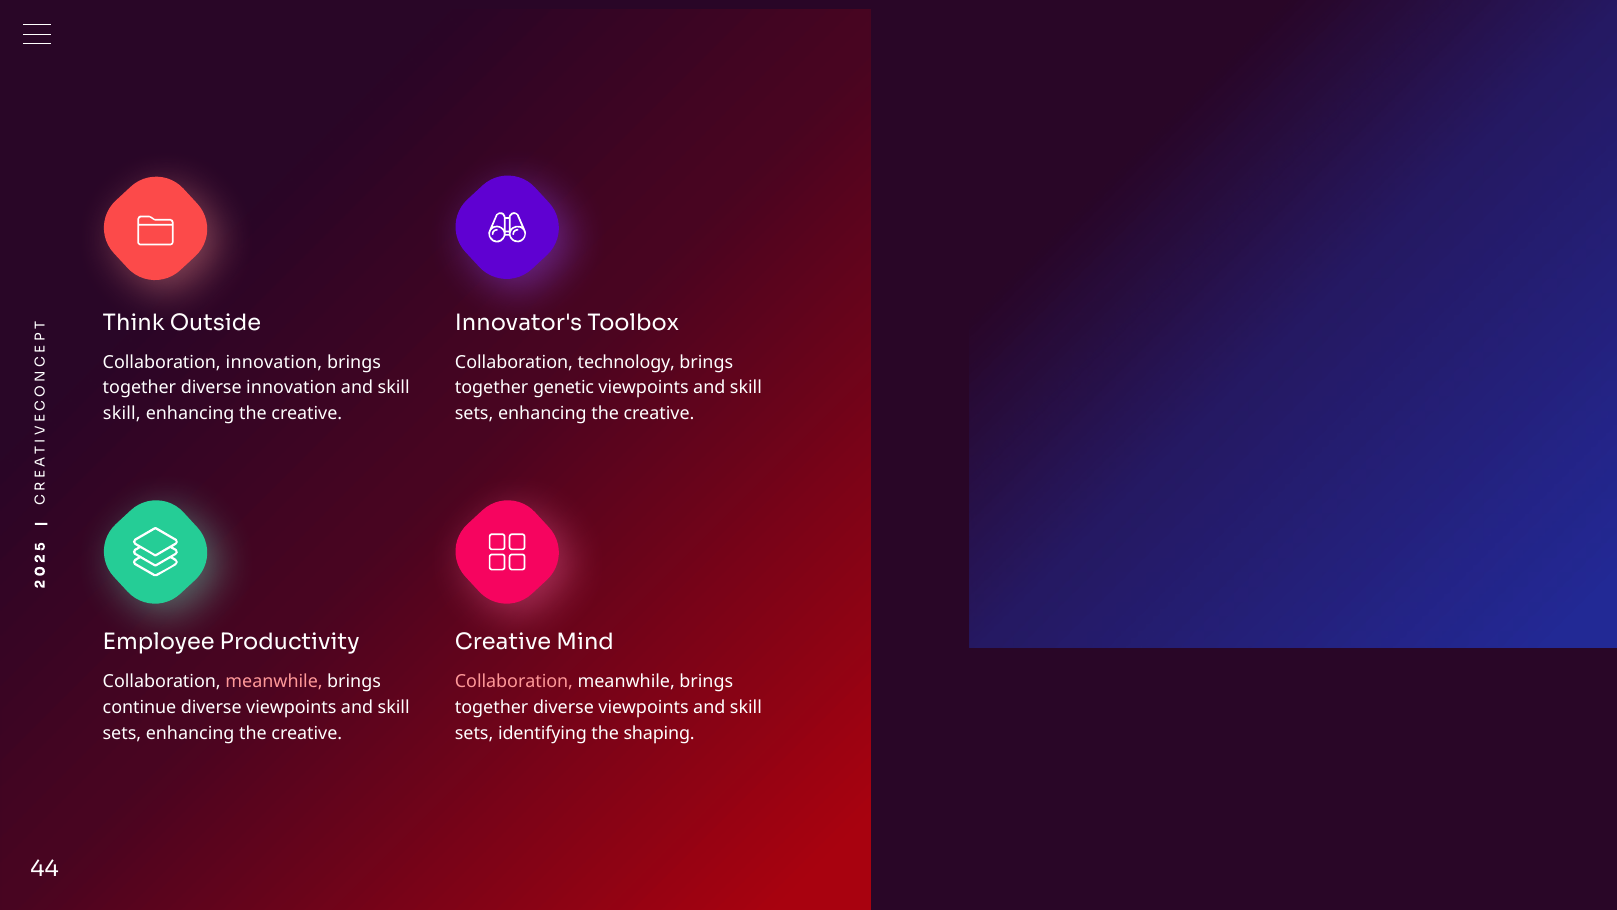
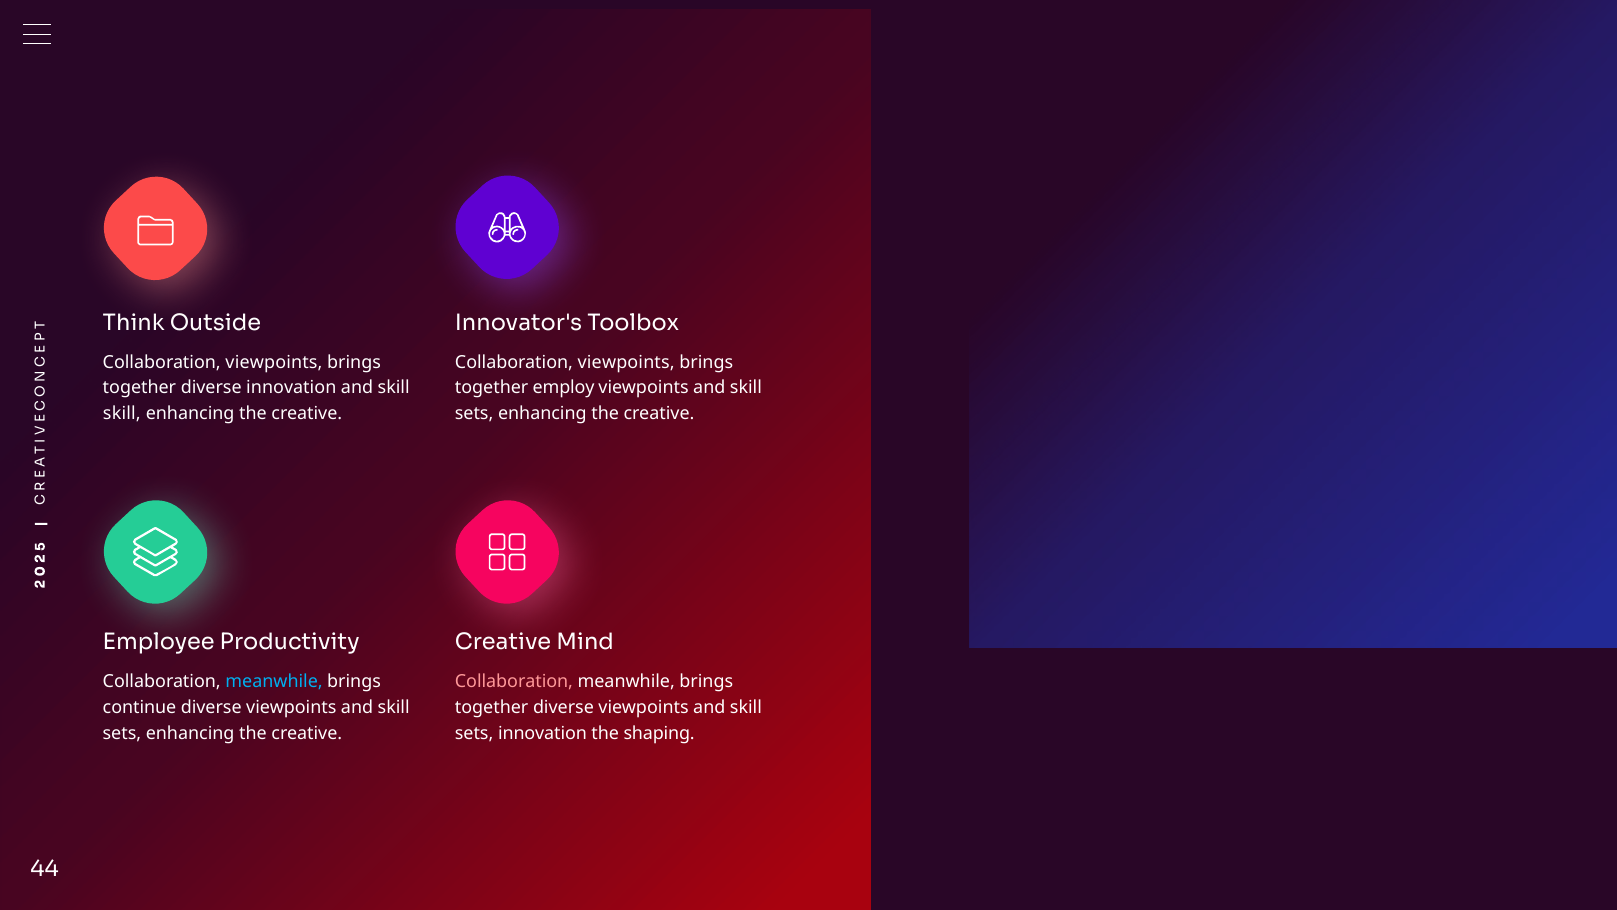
innovation at (274, 362): innovation -> viewpoints
technology at (626, 362): technology -> viewpoints
genetic: genetic -> employ
meanwhile at (274, 681) colour: pink -> light blue
sets identifying: identifying -> innovation
